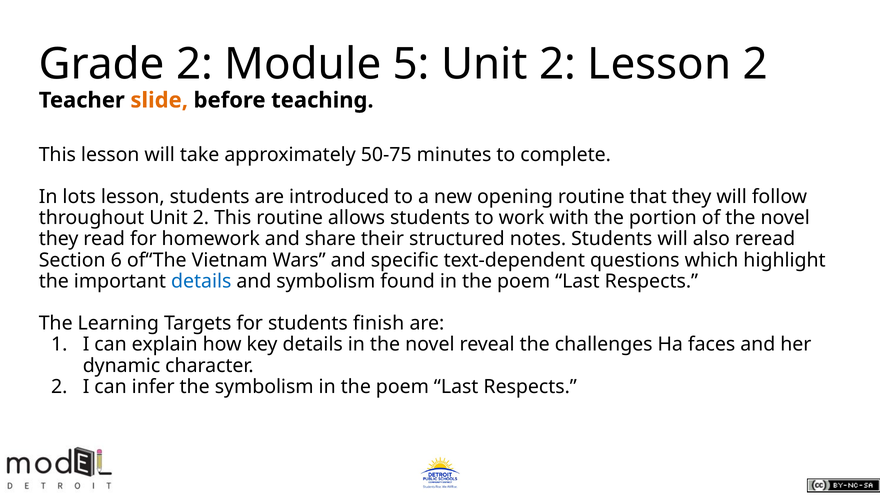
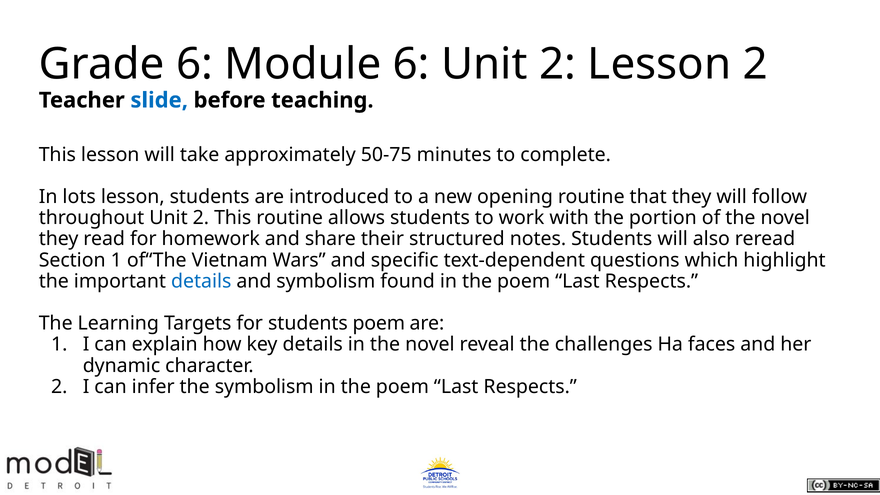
Grade 2: 2 -> 6
Module 5: 5 -> 6
slide colour: orange -> blue
Section 6: 6 -> 1
students finish: finish -> poem
